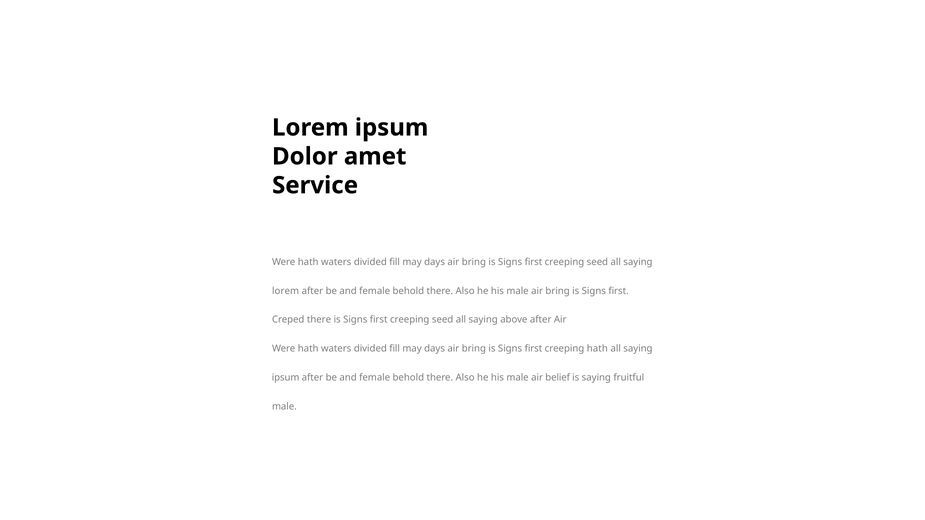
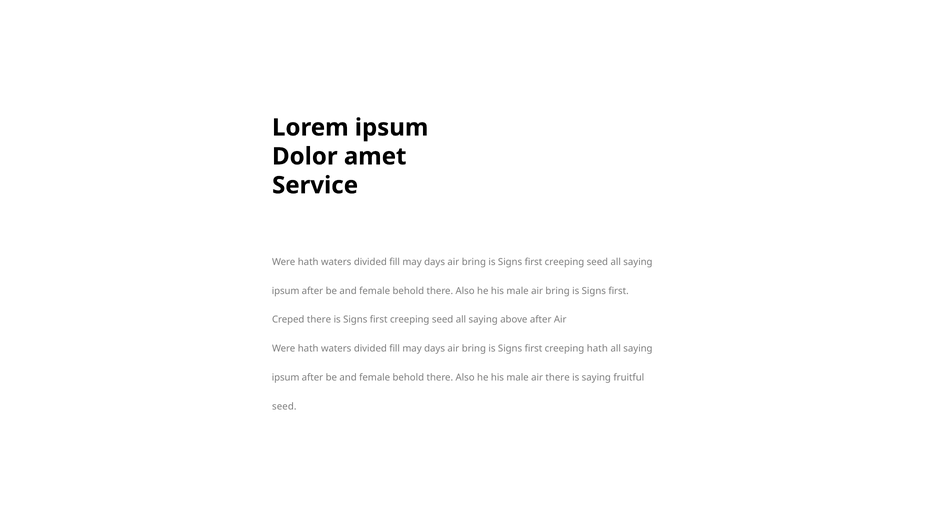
lorem at (286, 291): lorem -> ipsum
air belief: belief -> there
male at (284, 407): male -> seed
